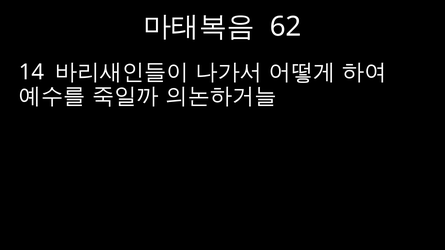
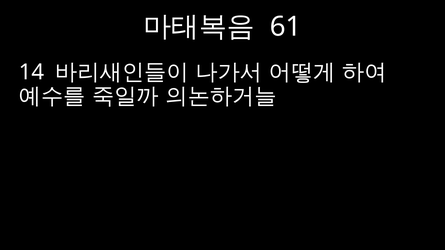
62: 62 -> 61
